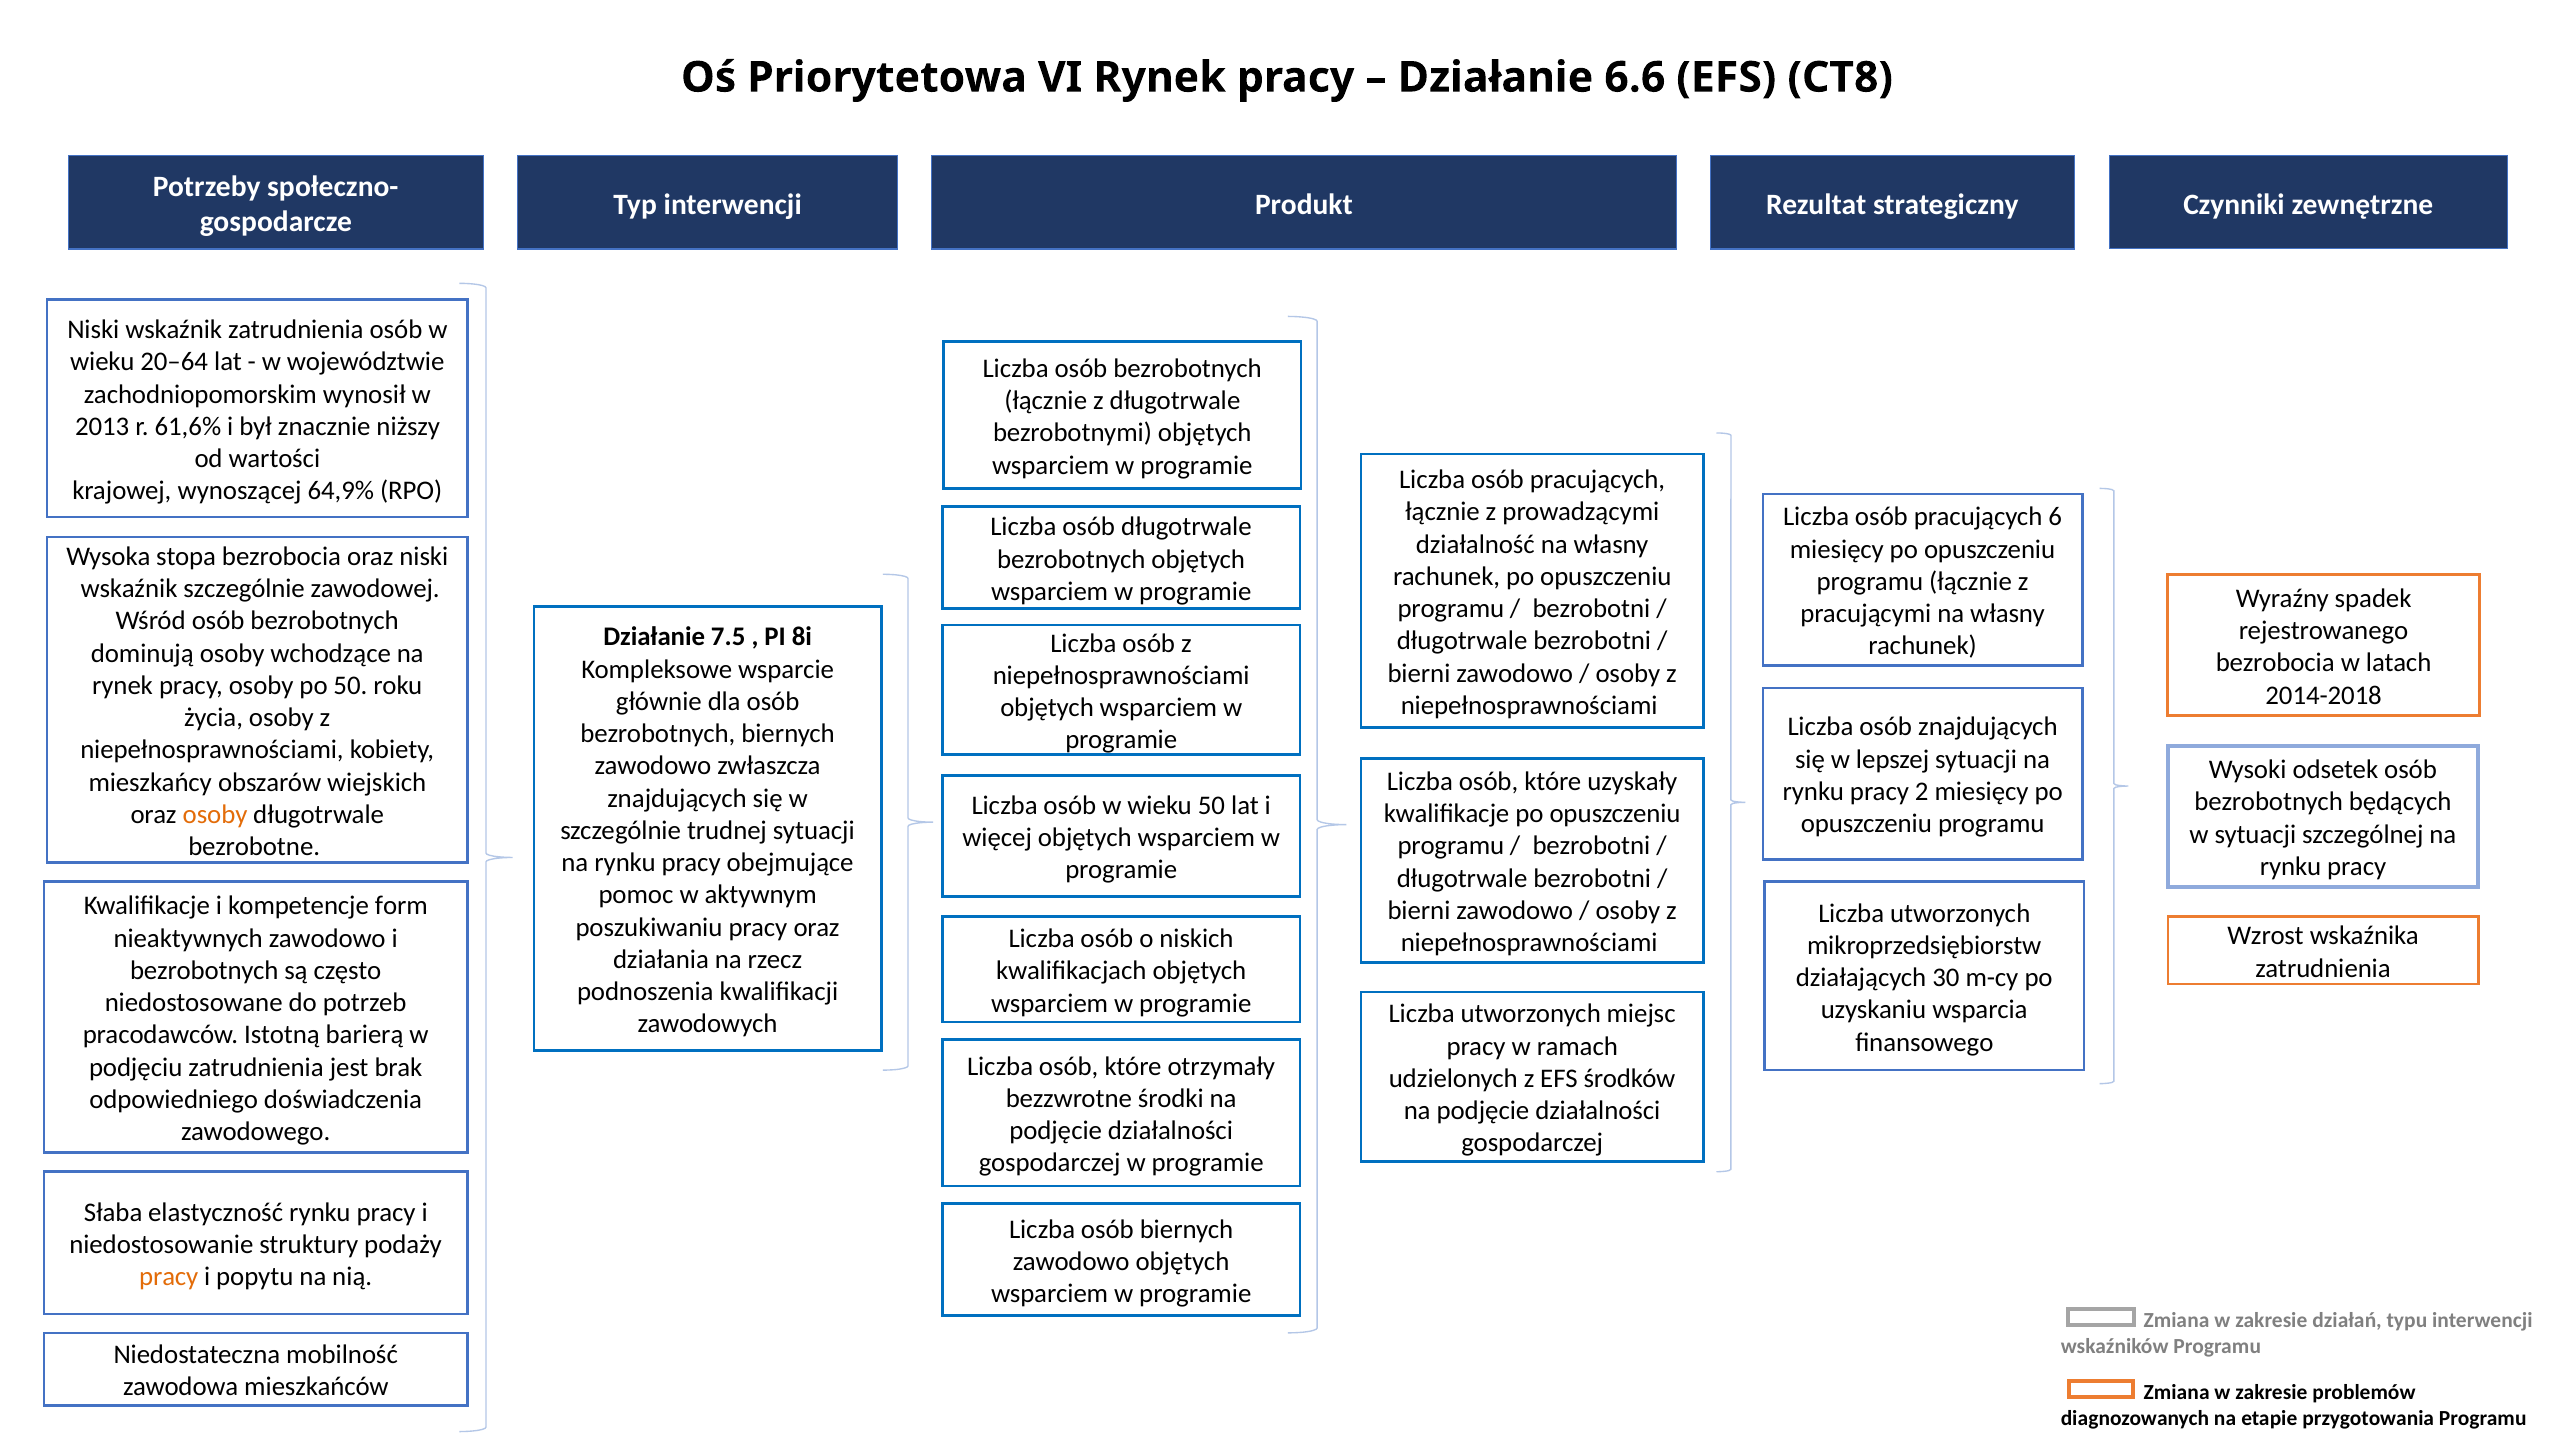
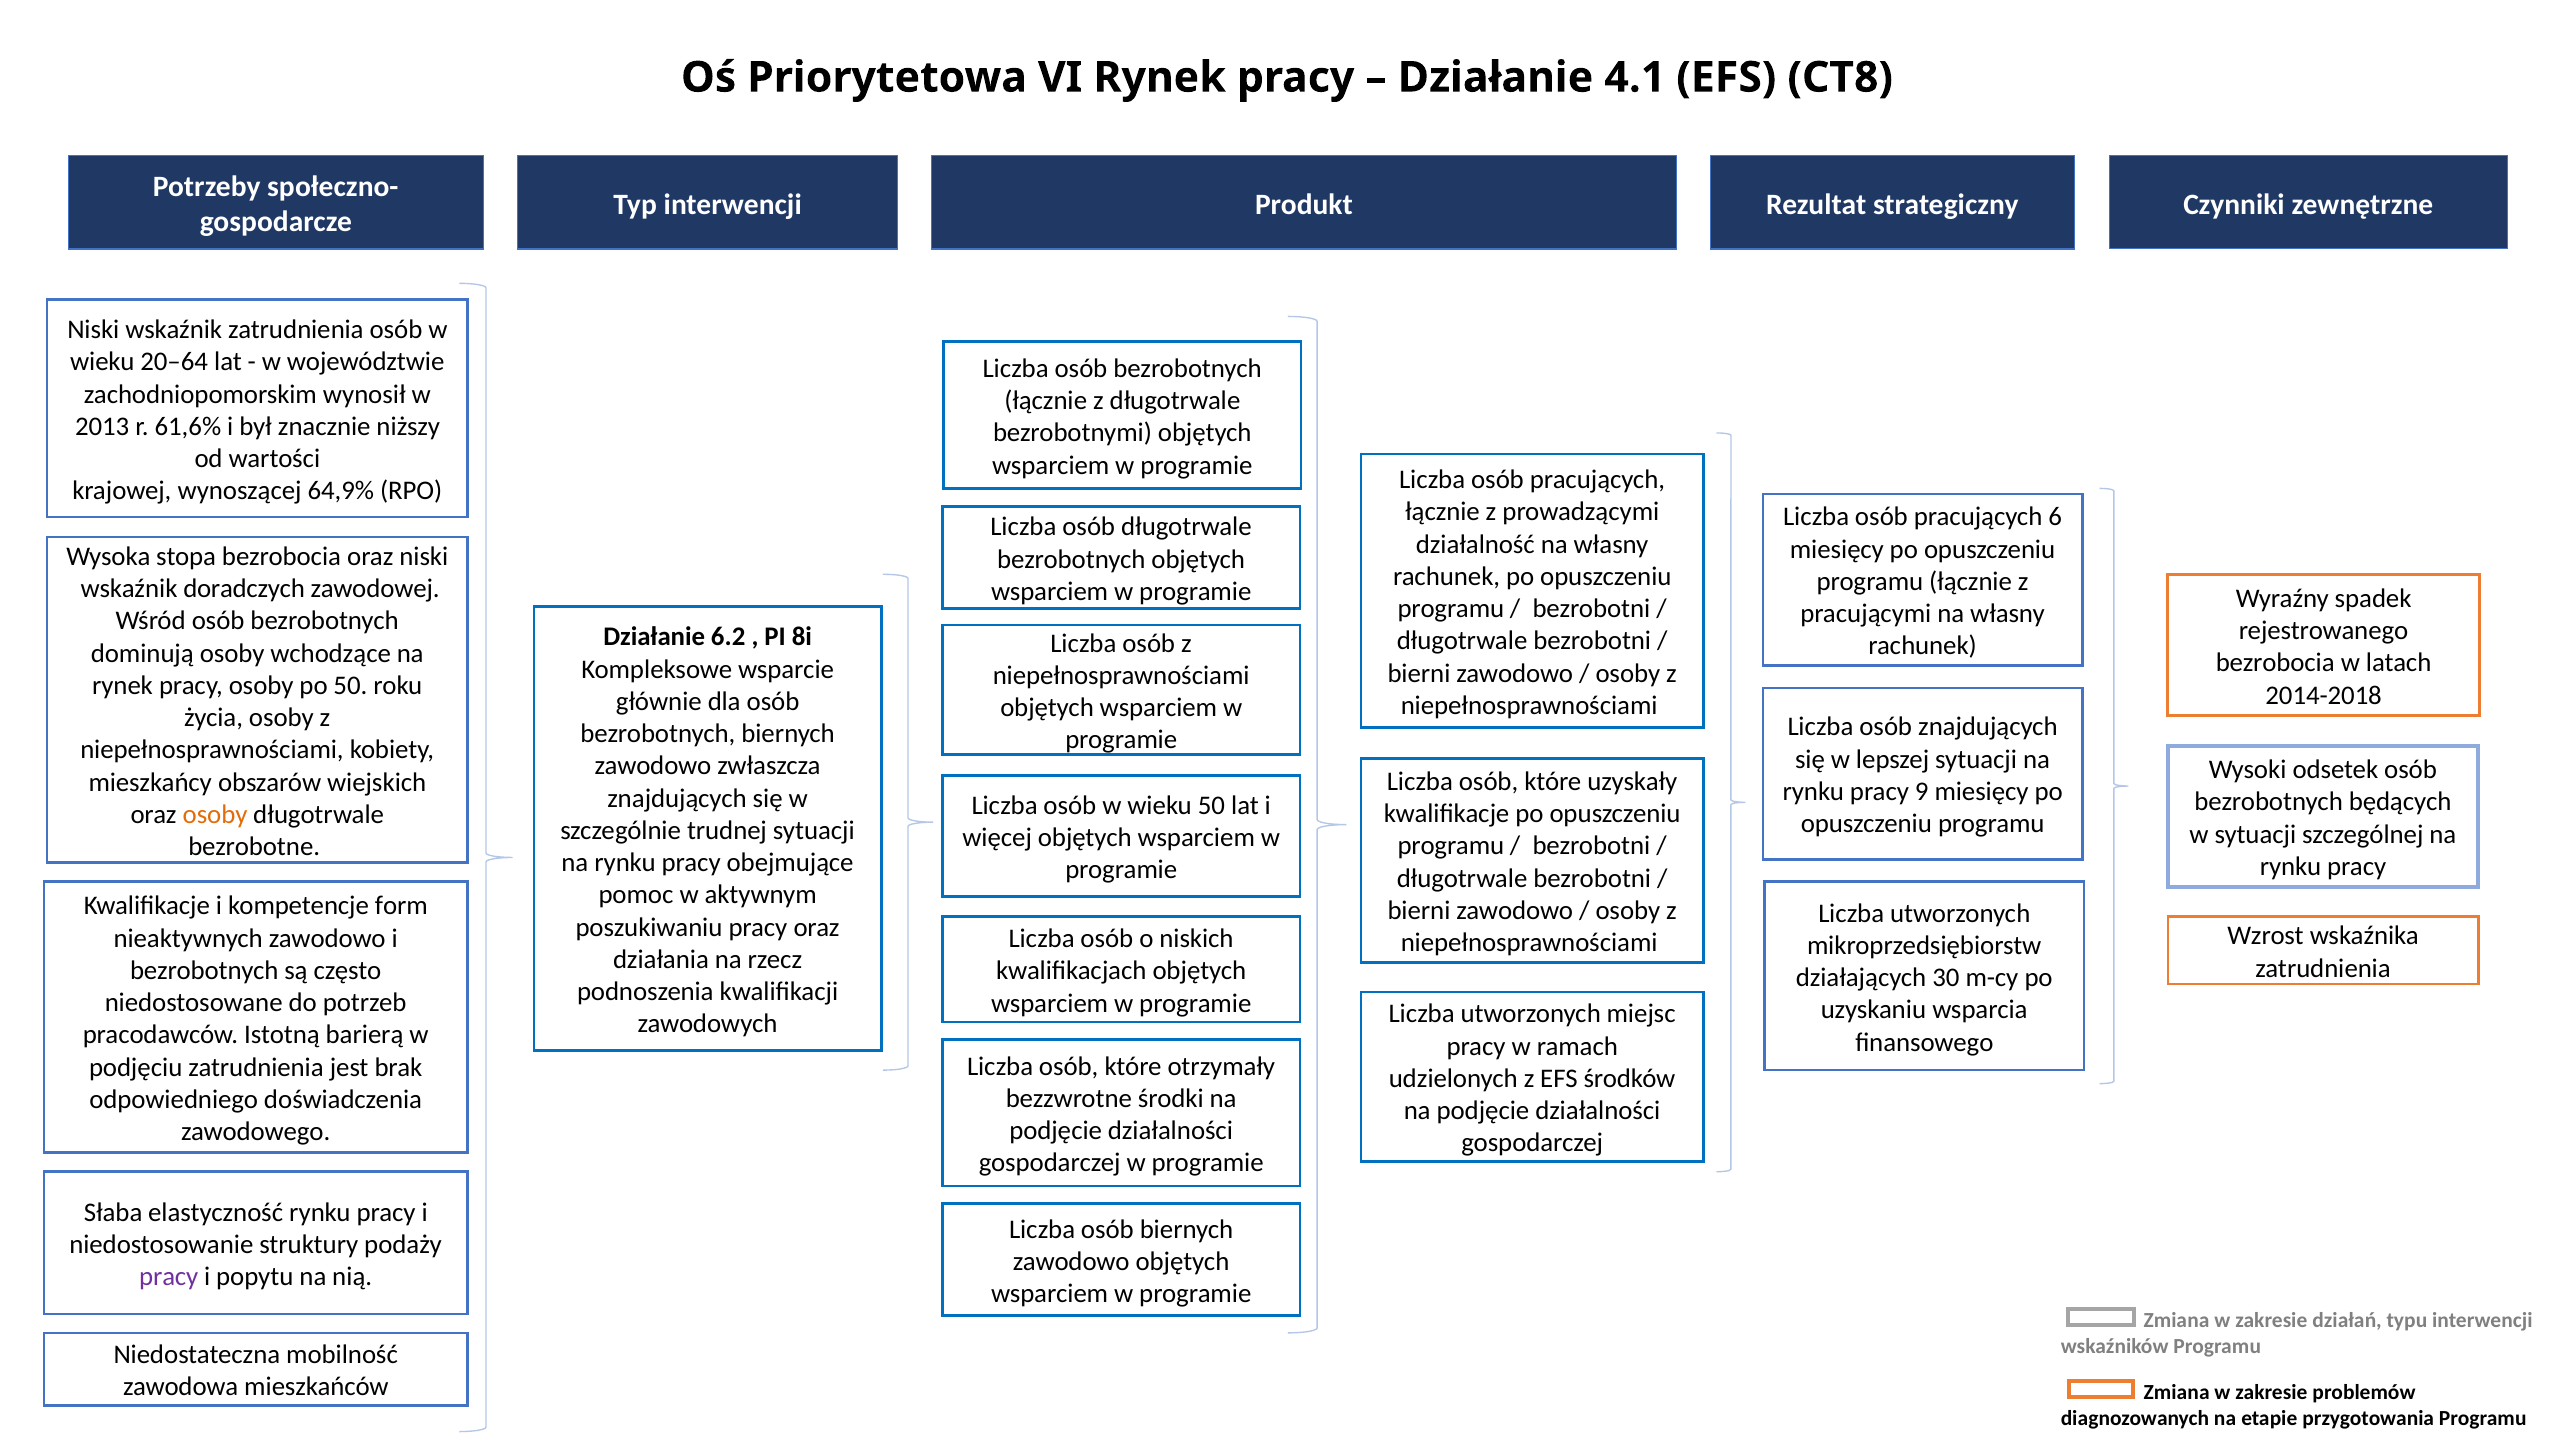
6.6: 6.6 -> 4.1
wskaźnik szczególnie: szczególnie -> doradczych
7.5: 7.5 -> 6.2
2: 2 -> 9
pracy at (169, 1277) colour: orange -> purple
